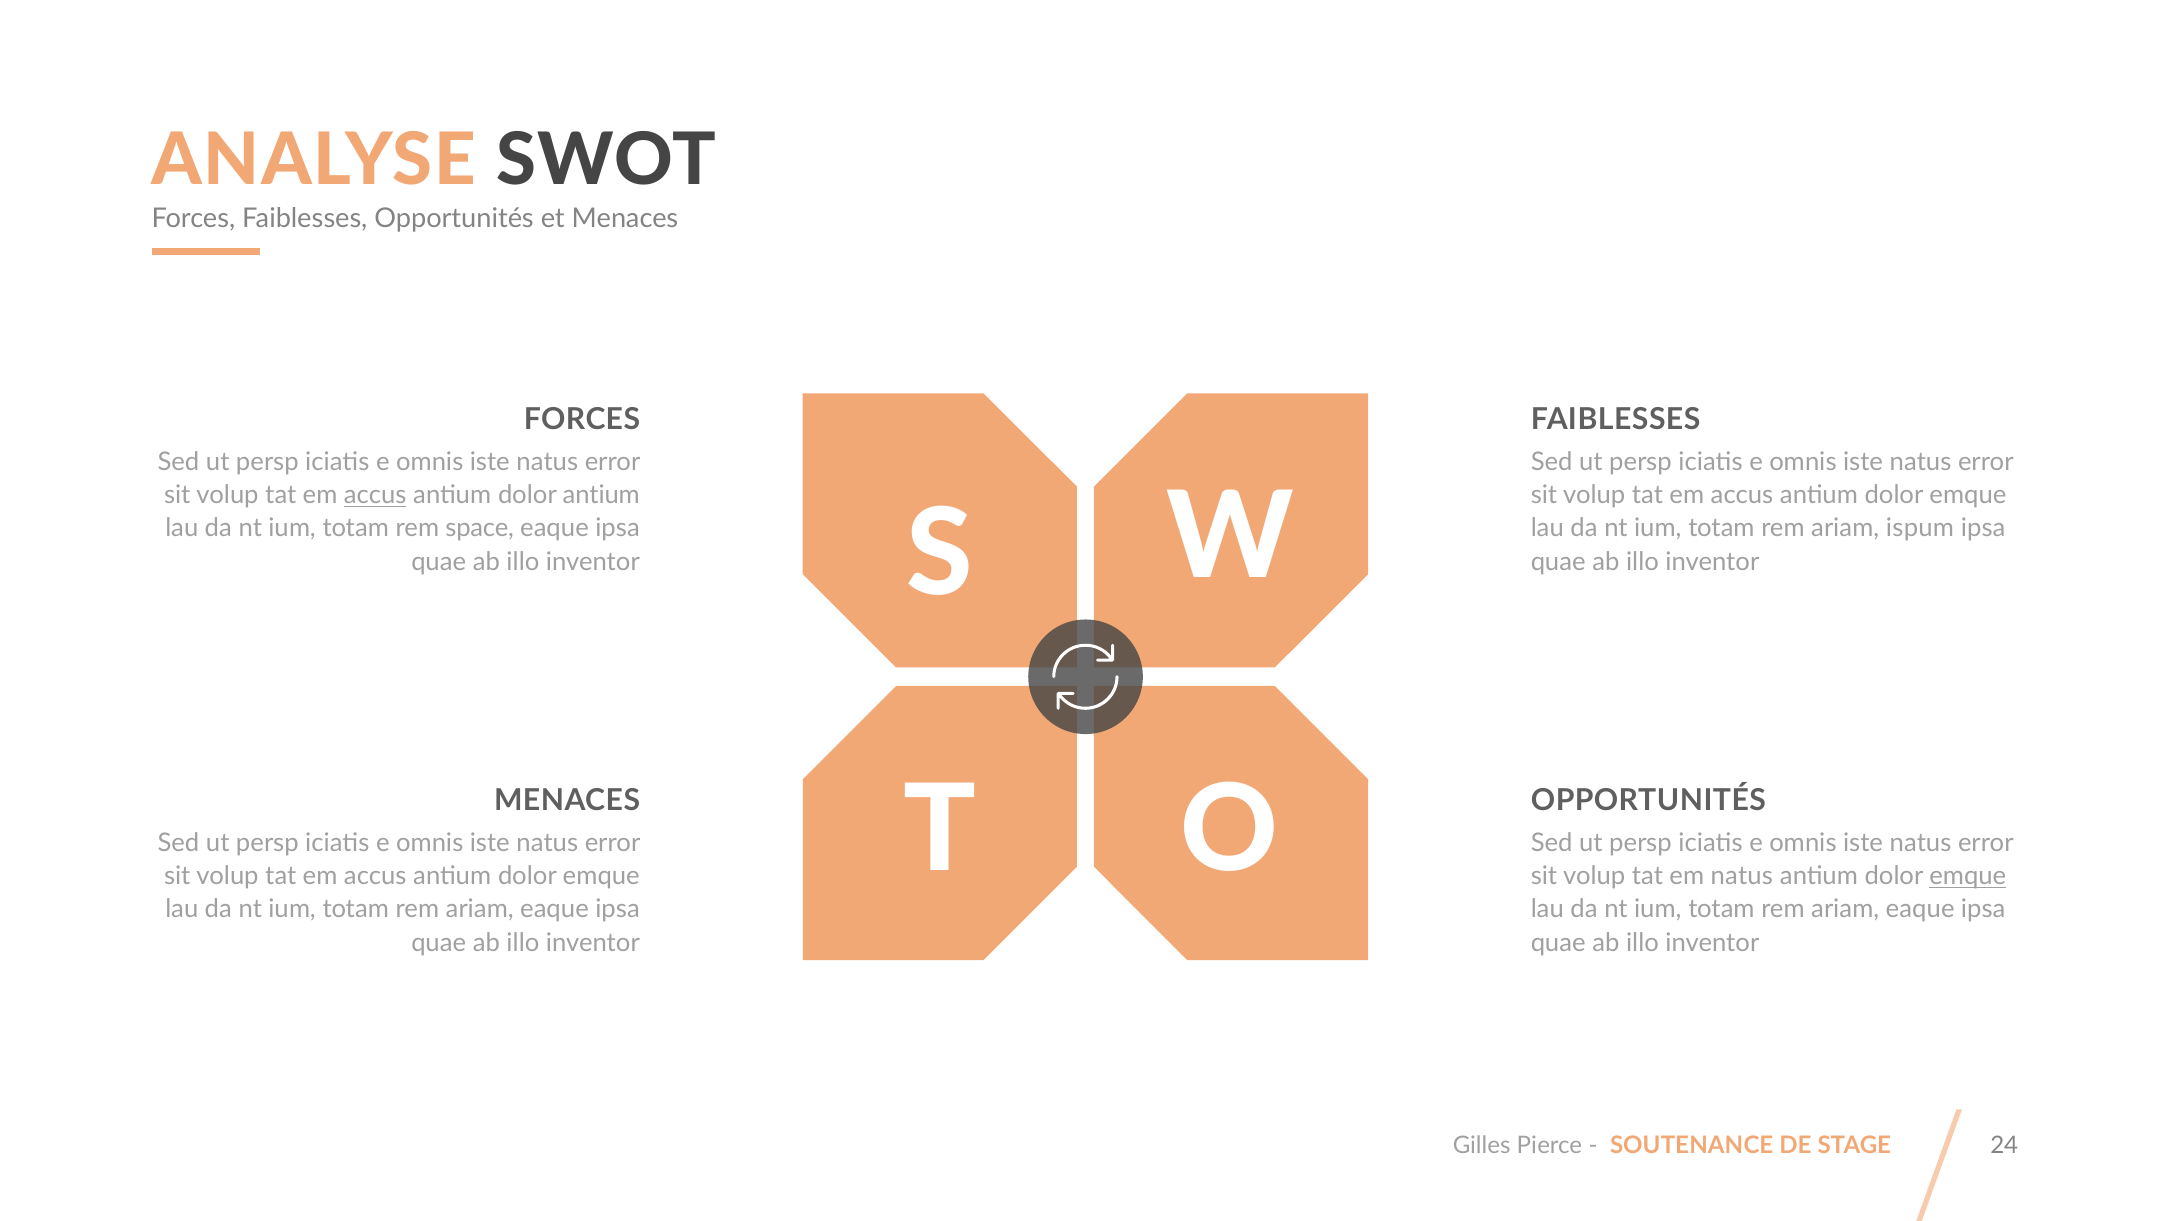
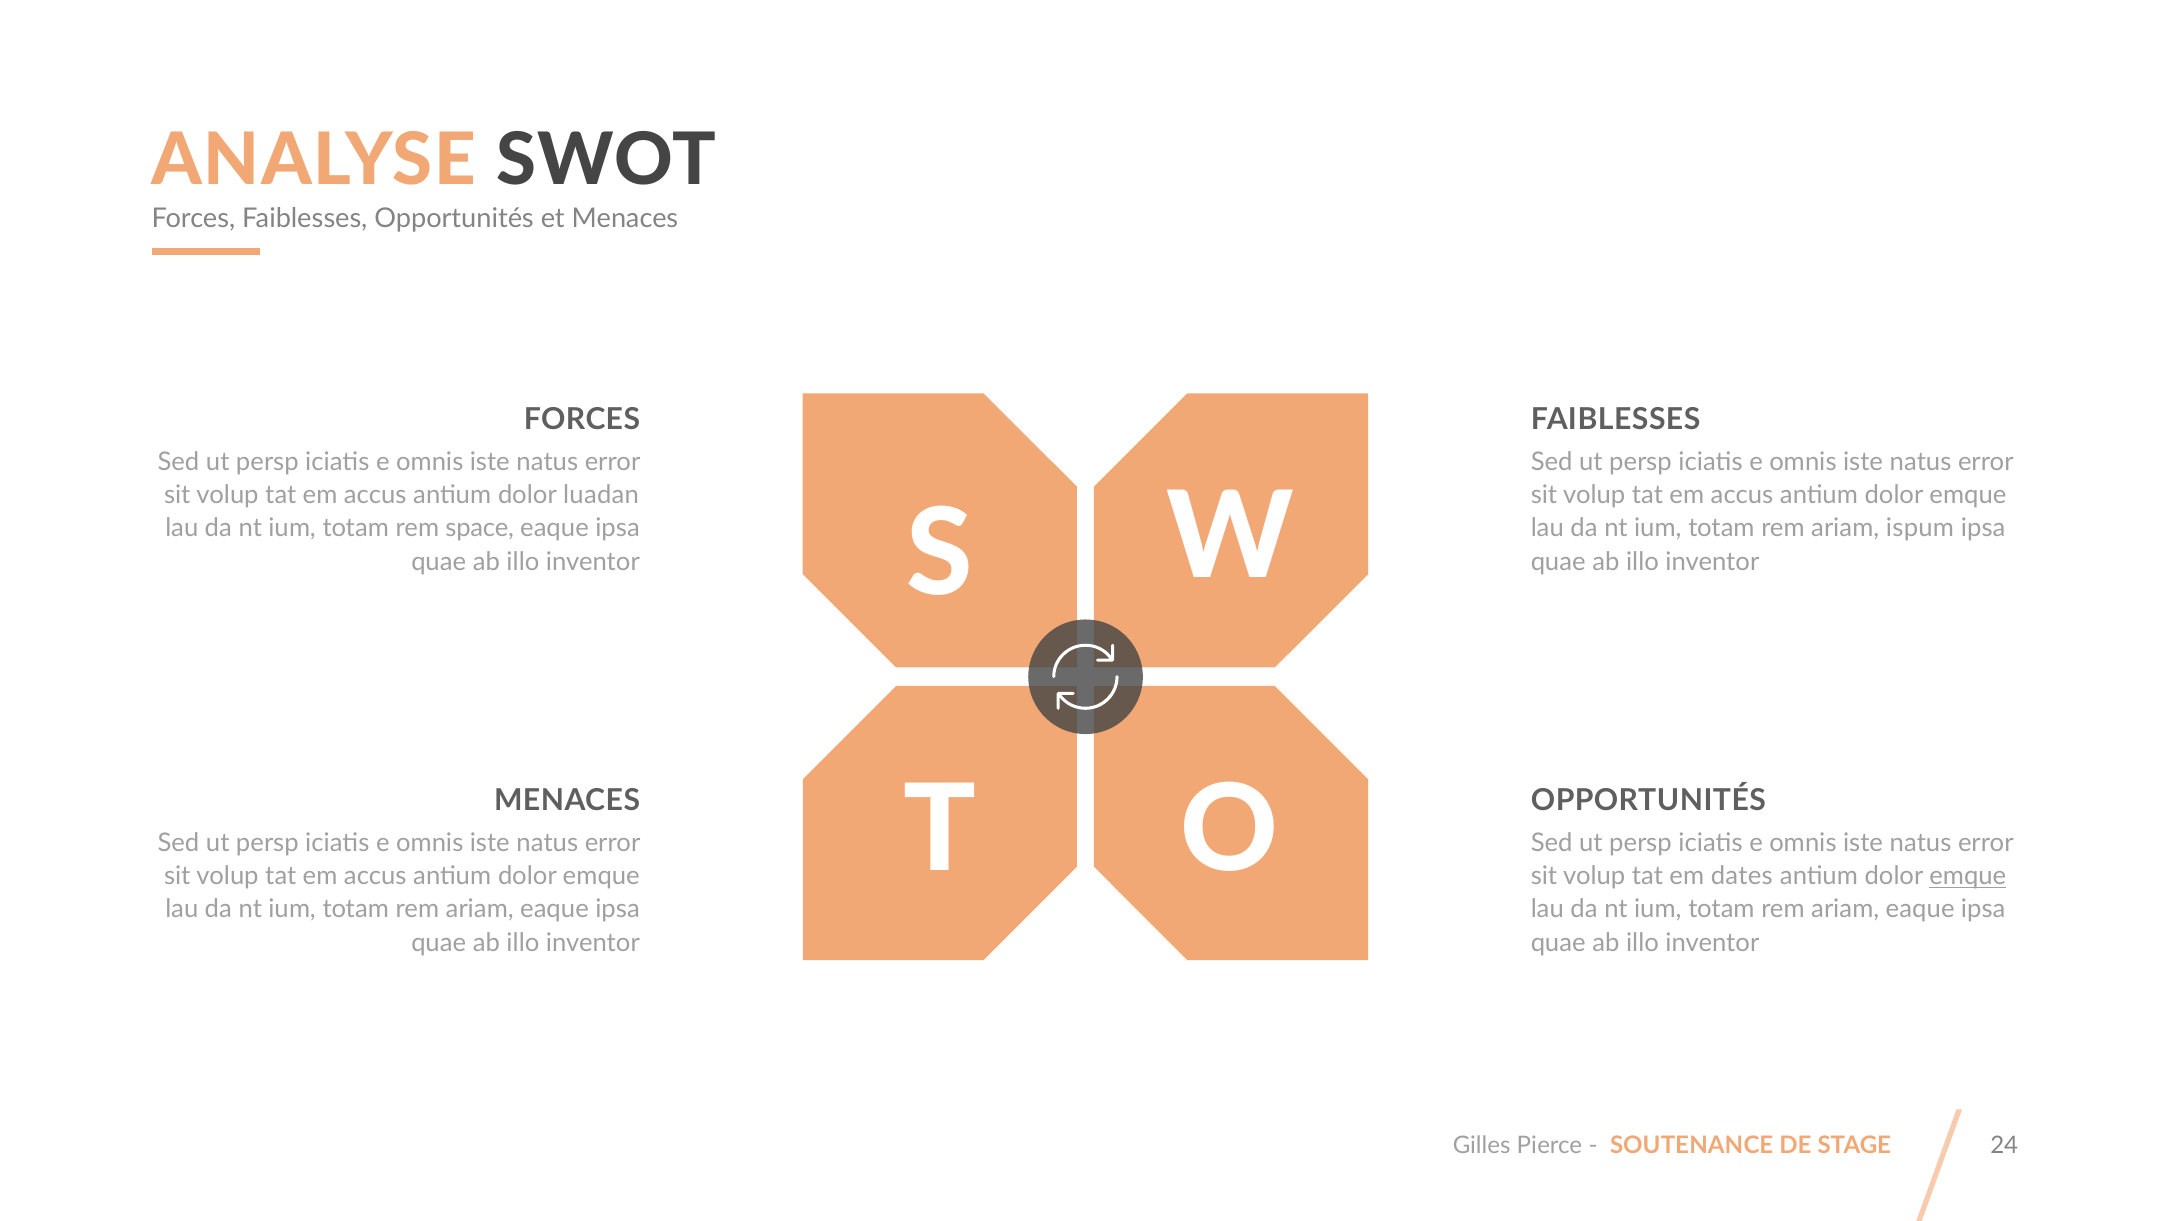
accus at (375, 495) underline: present -> none
dolor antium: antium -> luadan
em natus: natus -> dates
